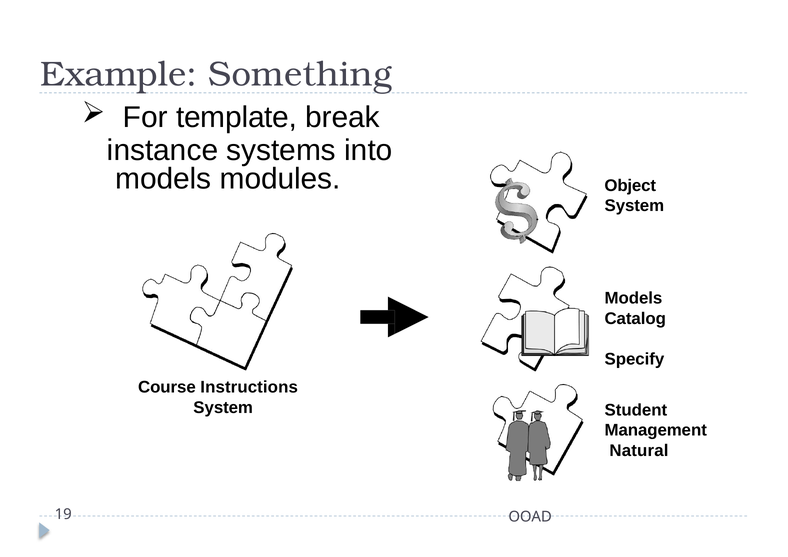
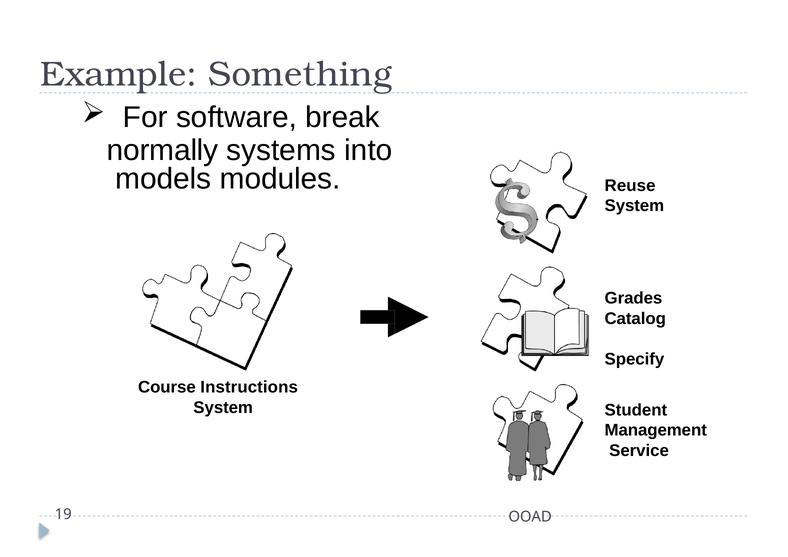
template: template -> software
instance: instance -> normally
Object: Object -> Reuse
Models at (633, 299): Models -> Grades
Natural: Natural -> Service
